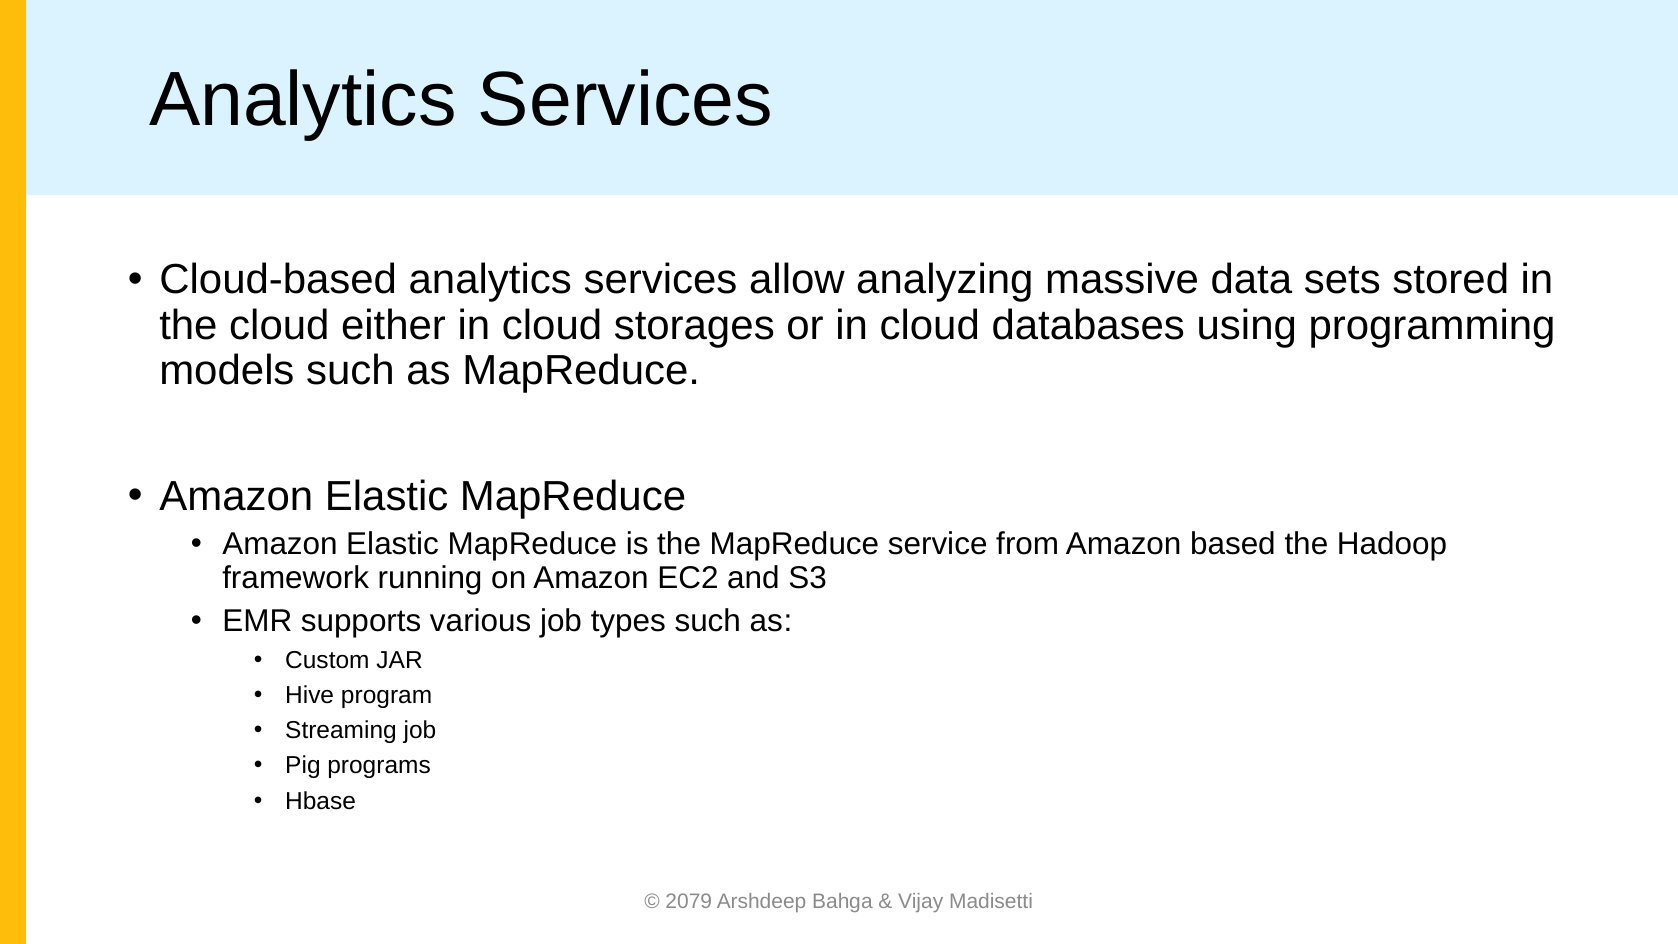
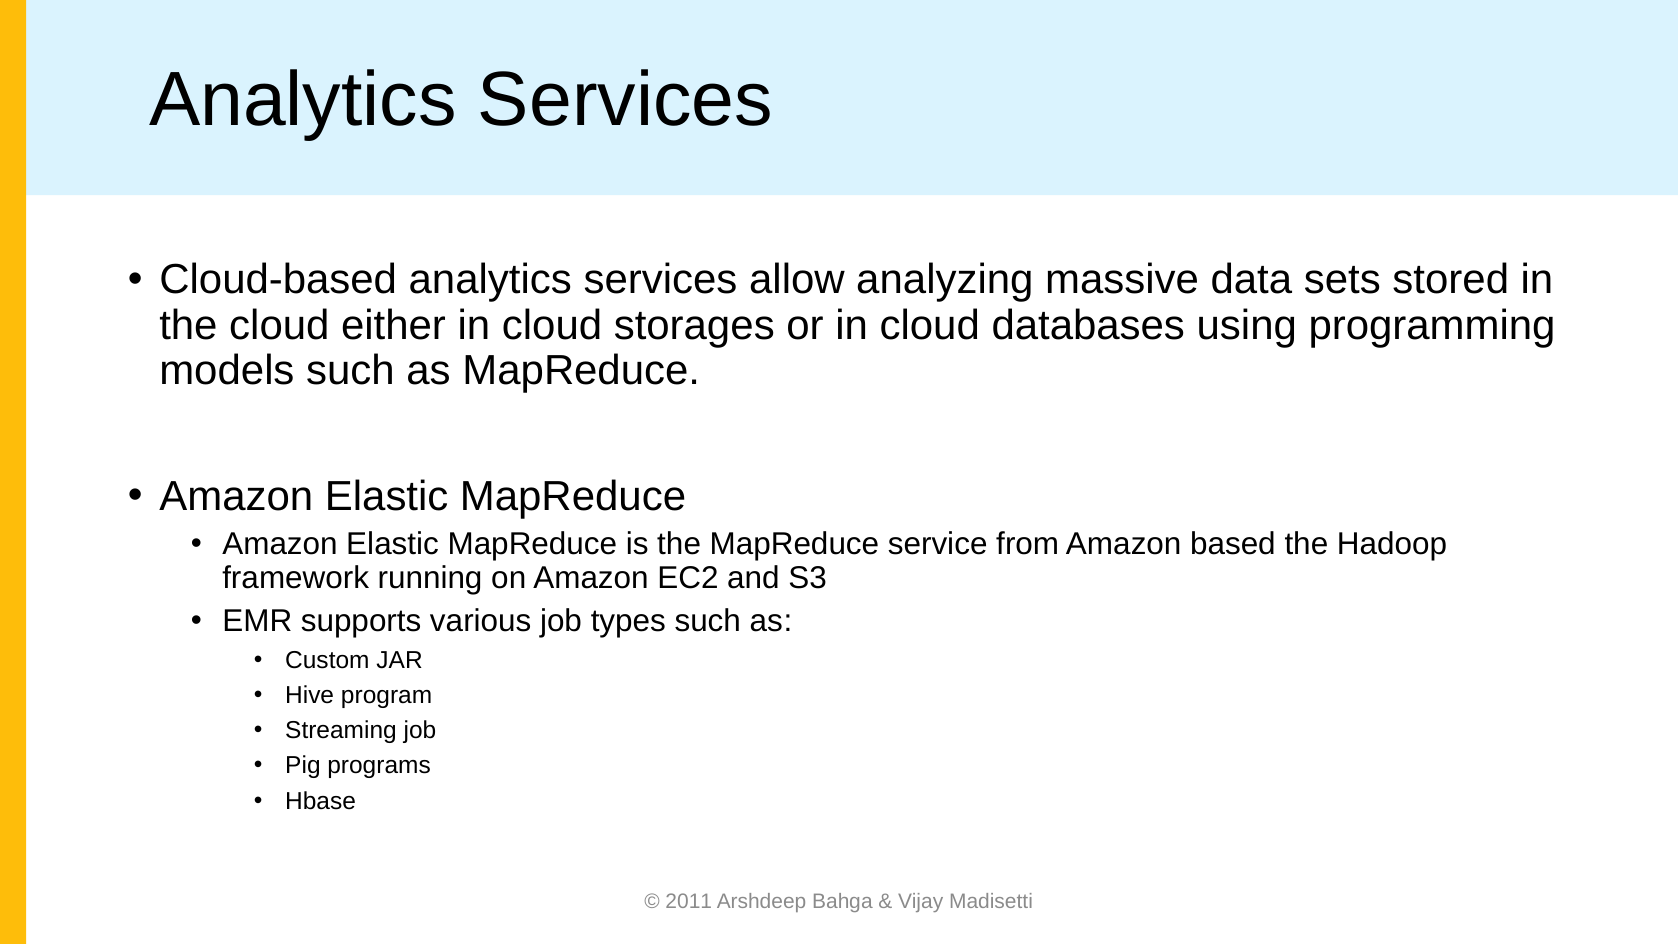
2079: 2079 -> 2011
